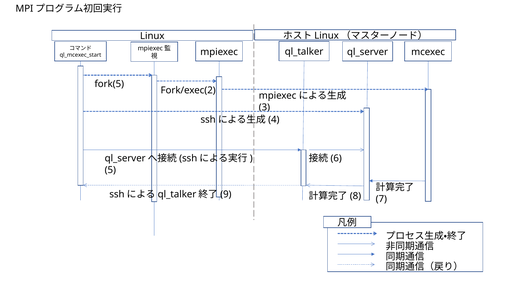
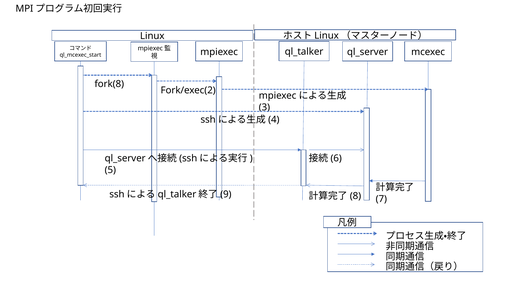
fork(5: fork(5 -> fork(8
